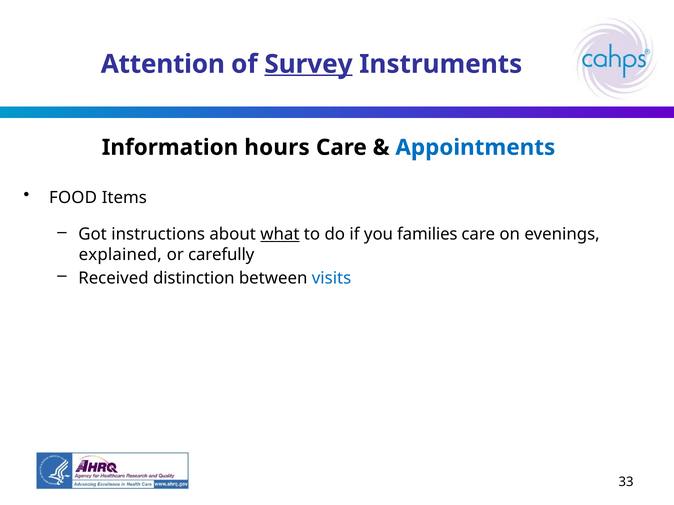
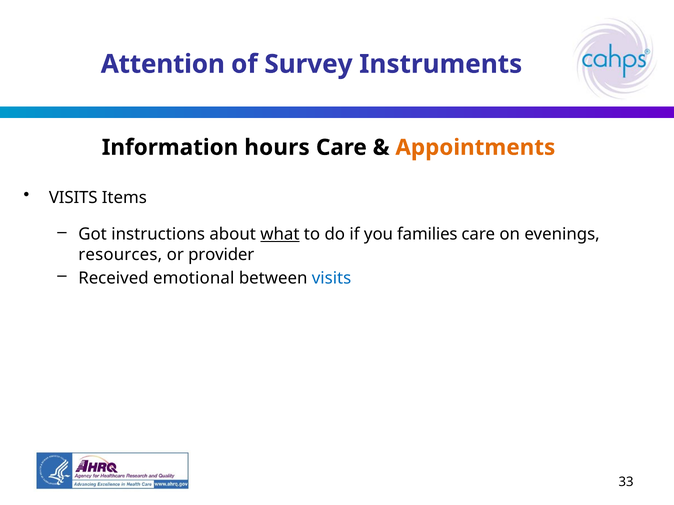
Survey underline: present -> none
Appointments colour: blue -> orange
FOOD at (73, 198): FOOD -> VISITS
explained: explained -> resources
carefully: carefully -> provider
distinction: distinction -> emotional
